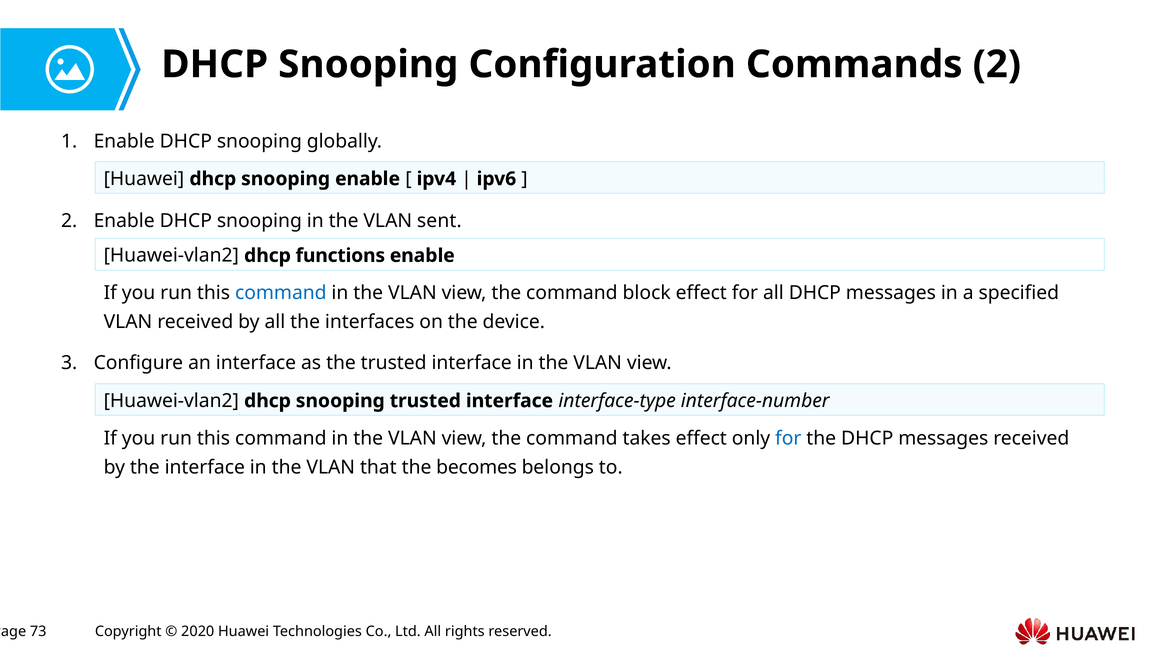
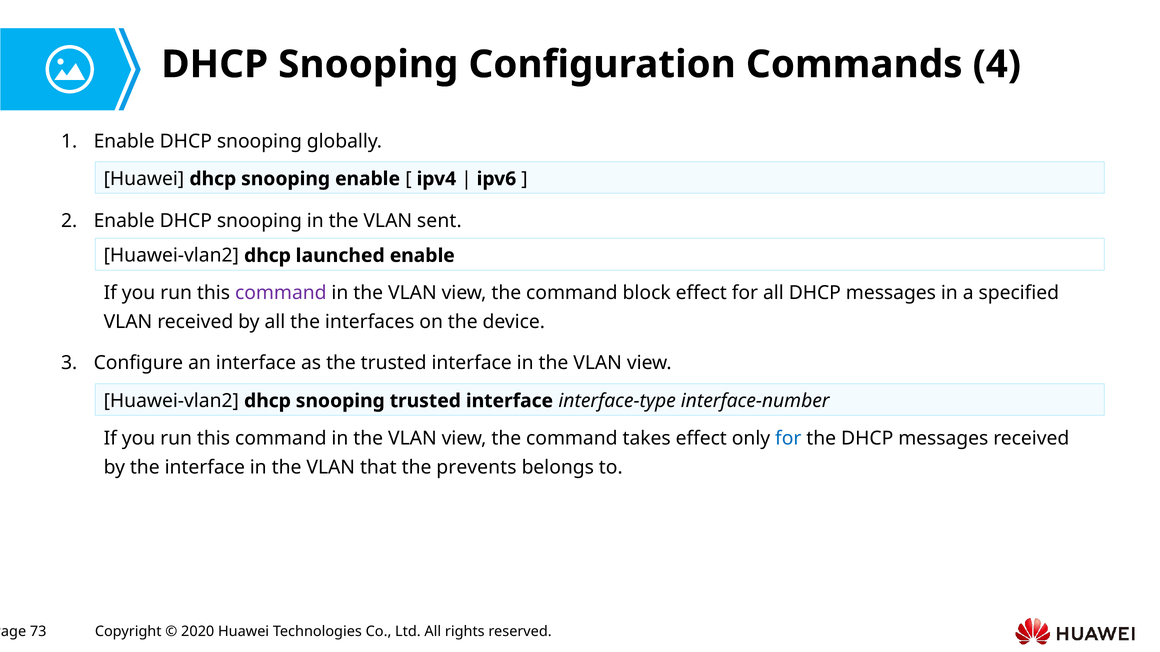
Commands 2: 2 -> 4
functions: functions -> launched
command at (281, 293) colour: blue -> purple
becomes: becomes -> prevents
